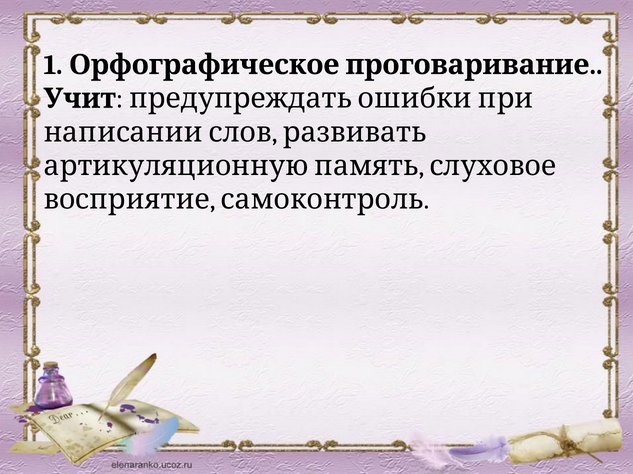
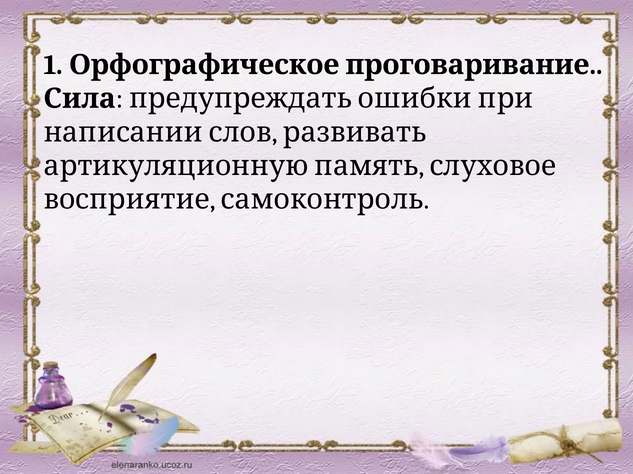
Учит: Учит -> Сила
